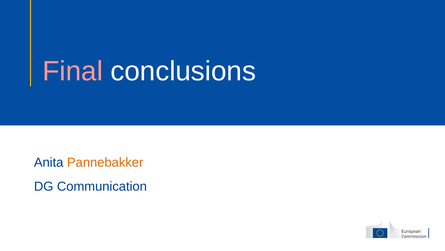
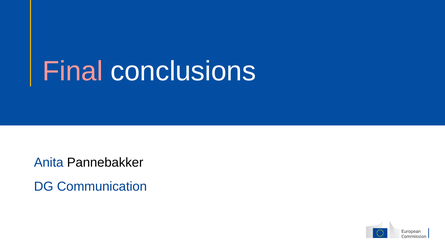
Pannebakker colour: orange -> black
